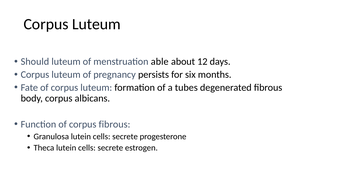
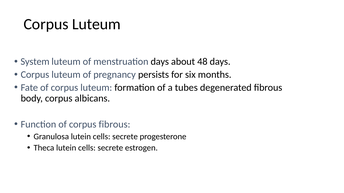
Should: Should -> System
menstruation able: able -> days
12: 12 -> 48
